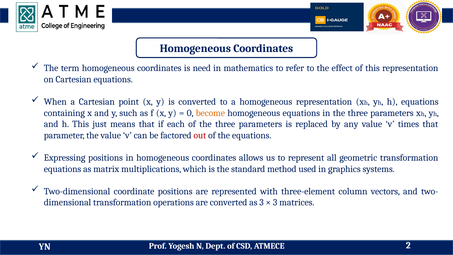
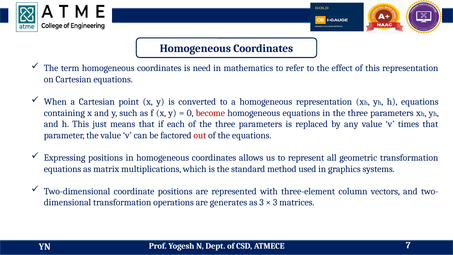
become colour: orange -> red
are converted: converted -> generates
2: 2 -> 7
